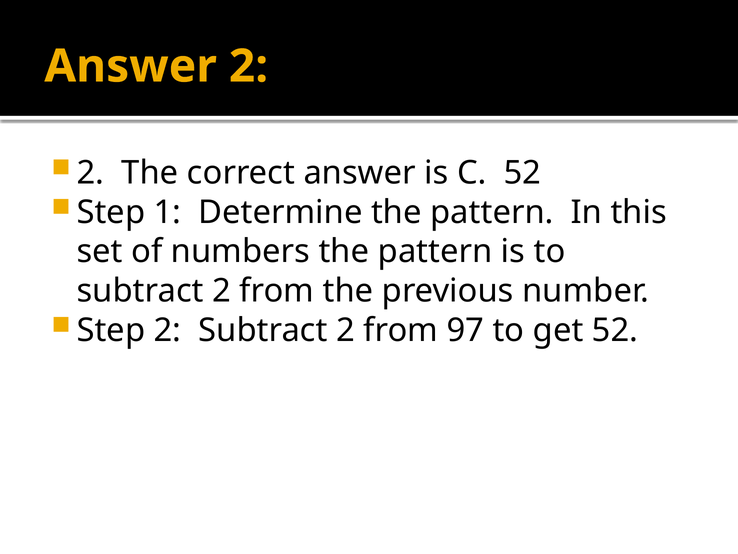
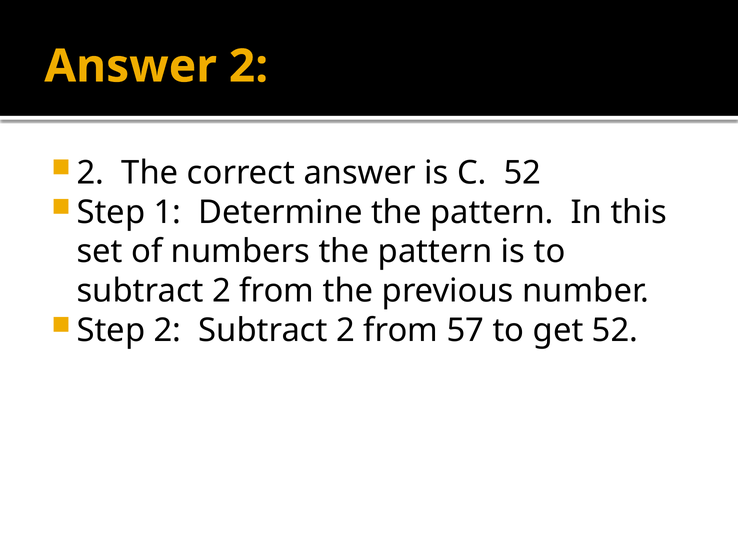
97: 97 -> 57
